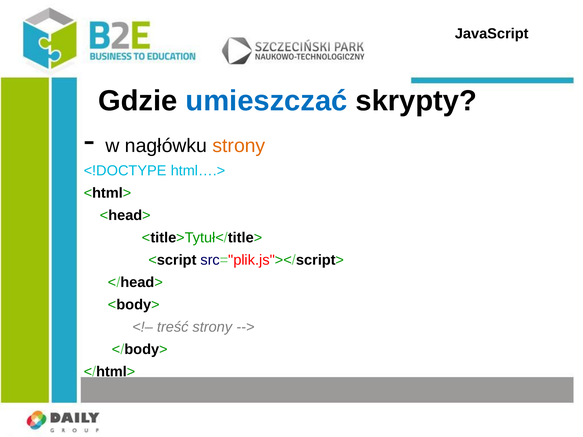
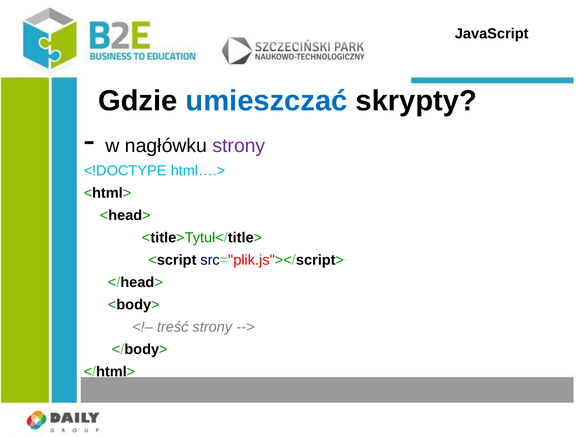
strony at (239, 146) colour: orange -> purple
